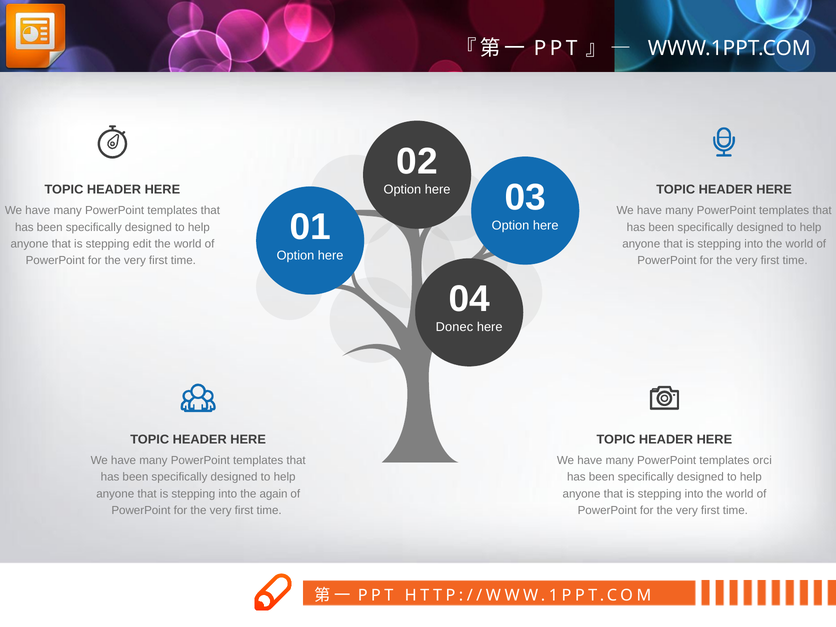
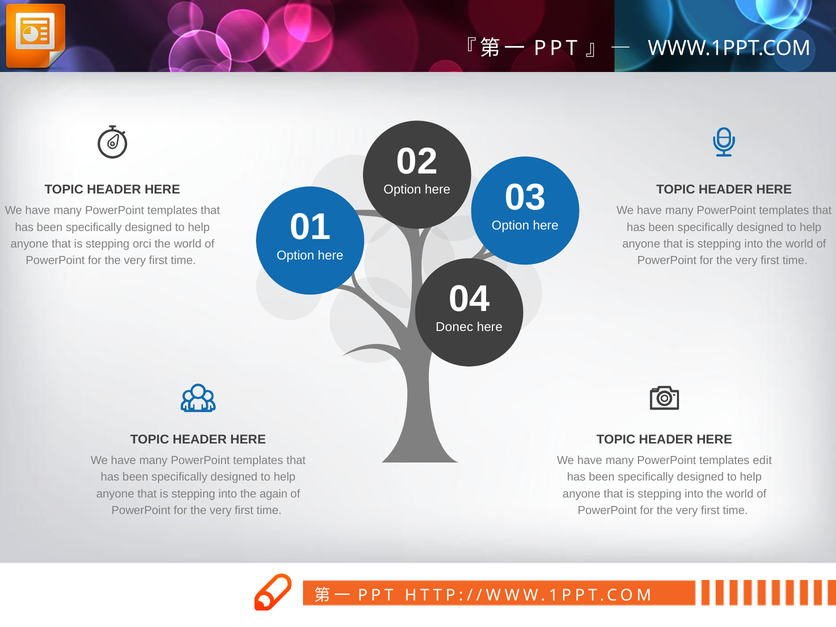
edit: edit -> orci
orci: orci -> edit
